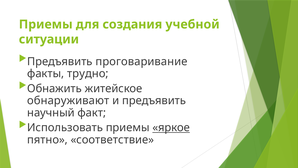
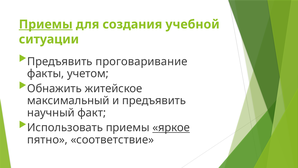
Приемы at (46, 24) underline: none -> present
трудно: трудно -> учетом
обнаруживают: обнаруживают -> максимальный
